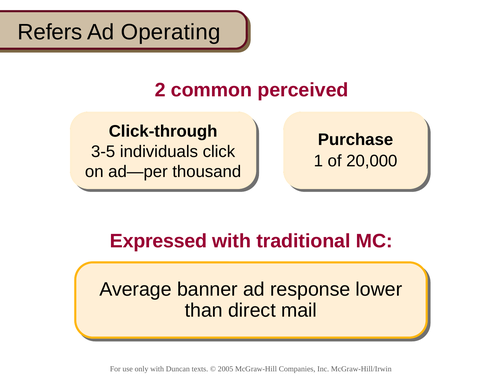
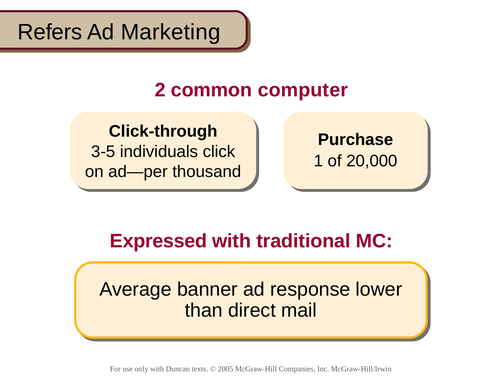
Operating: Operating -> Marketing
perceived: perceived -> computer
